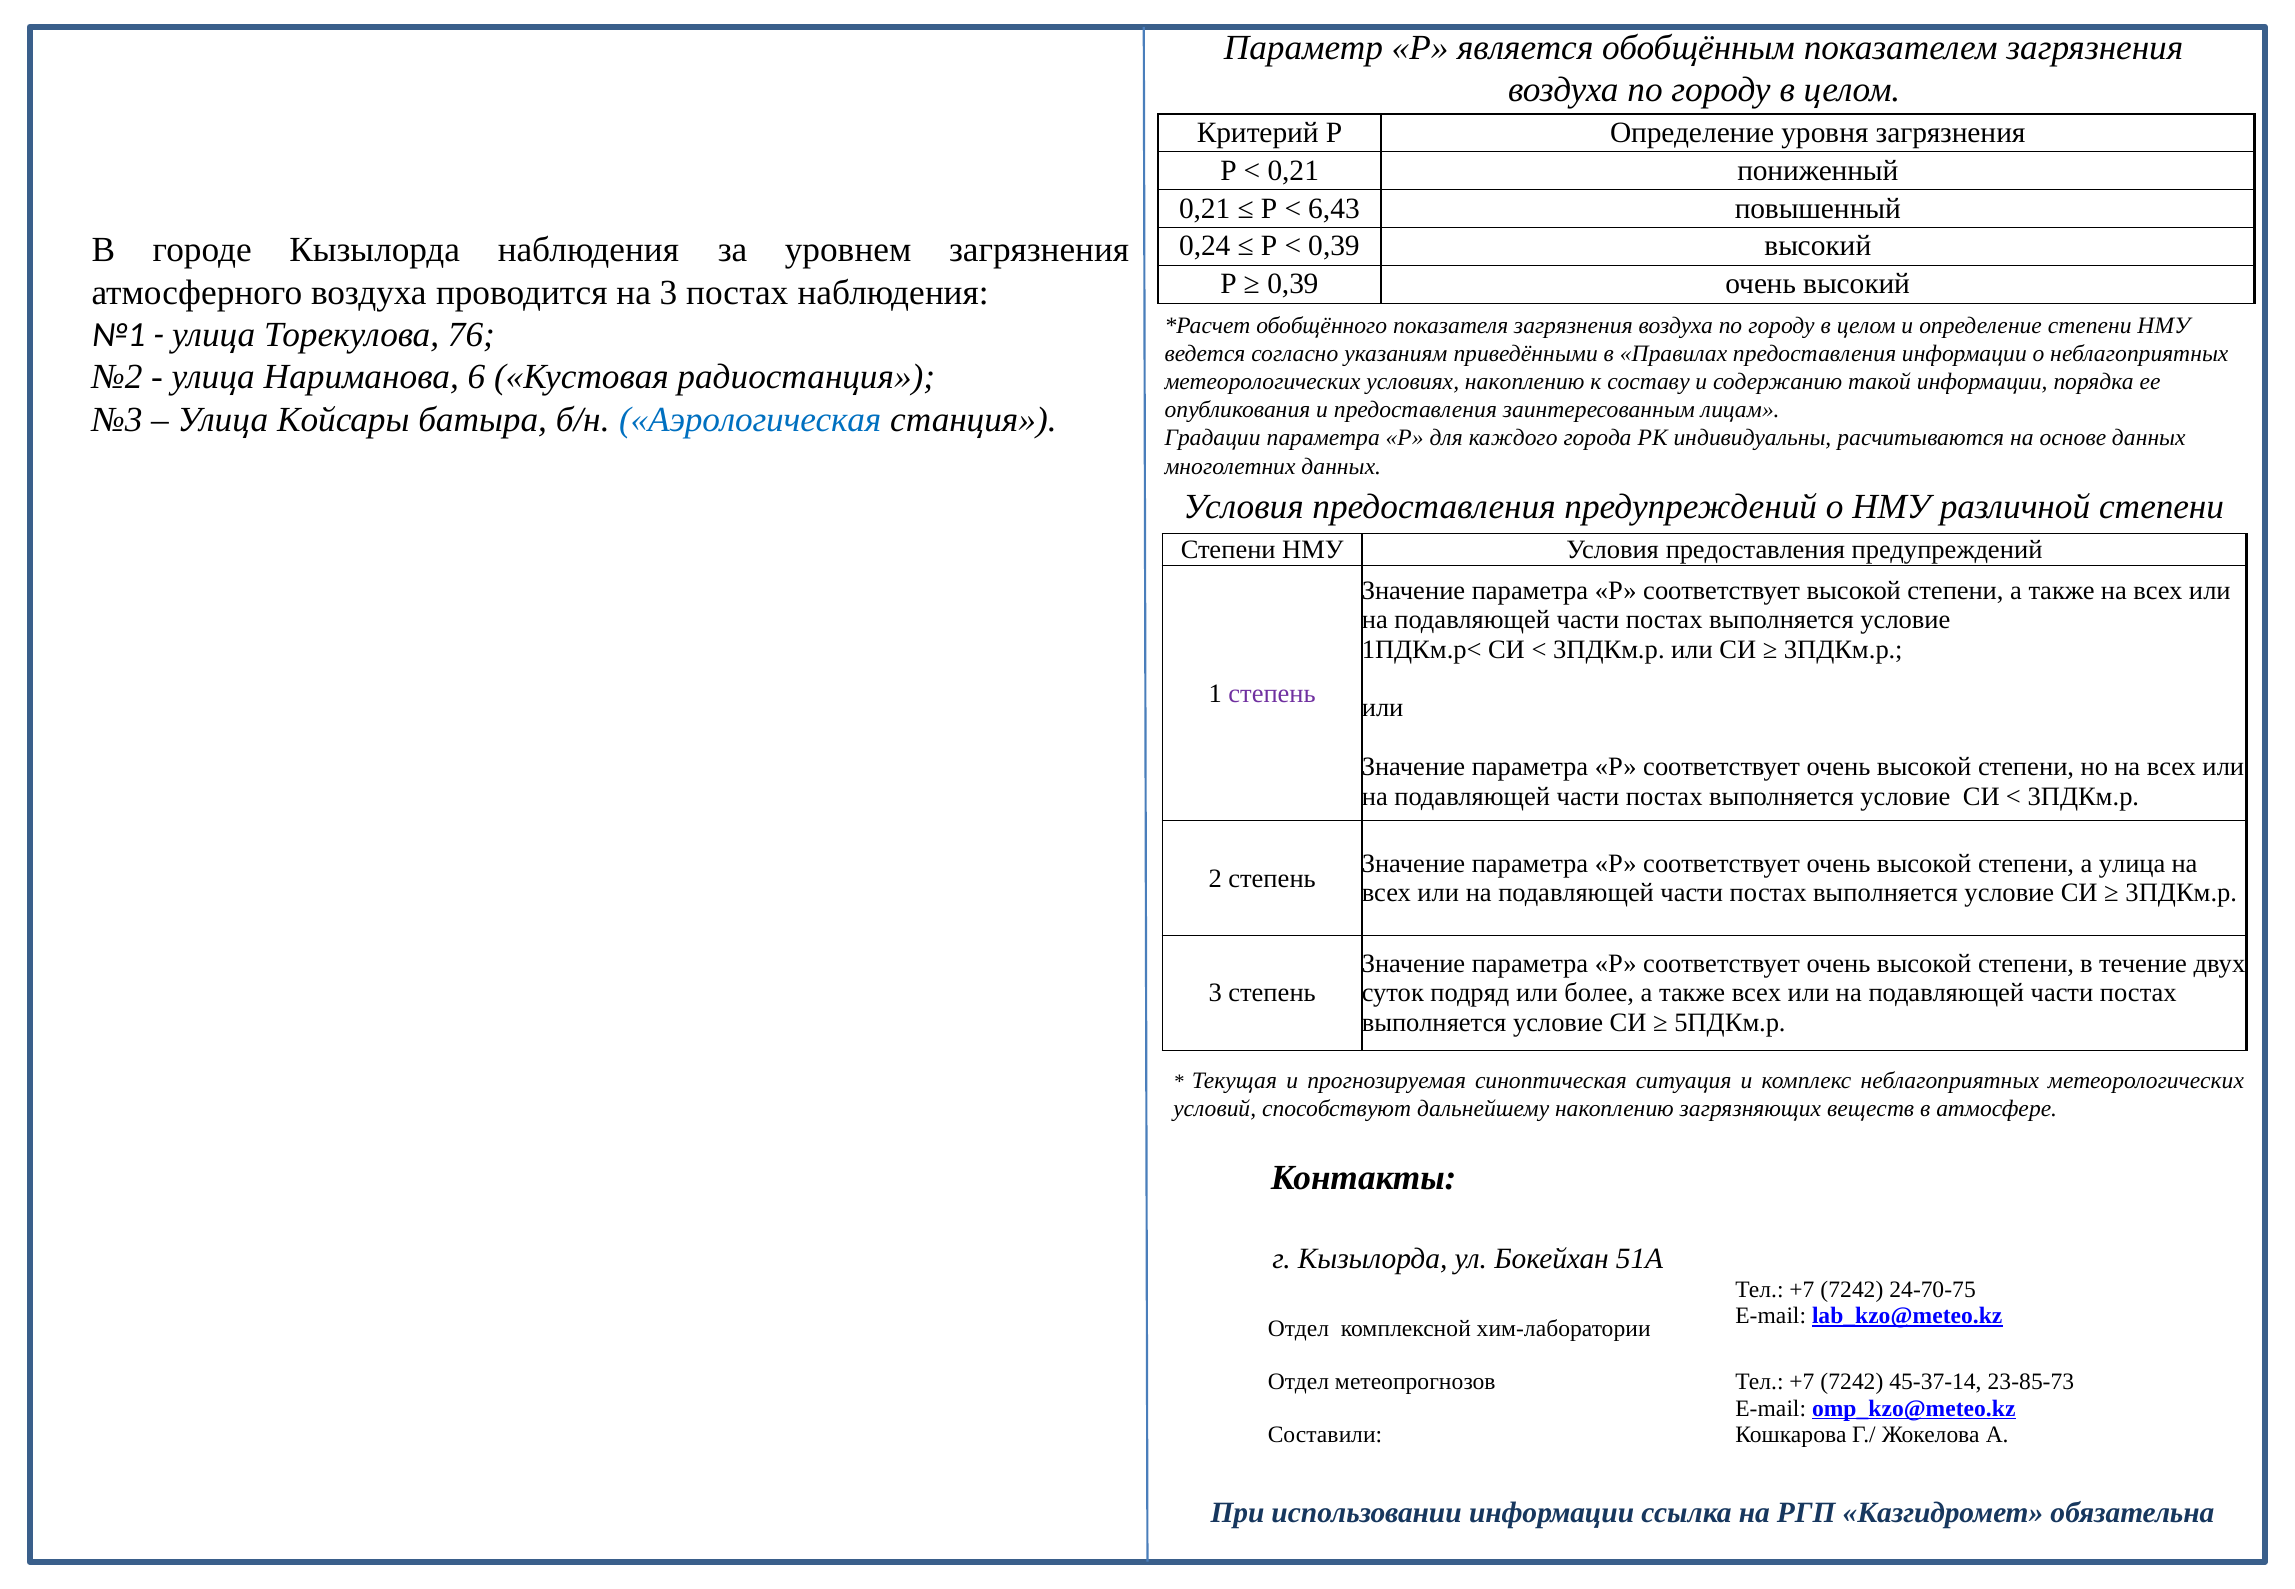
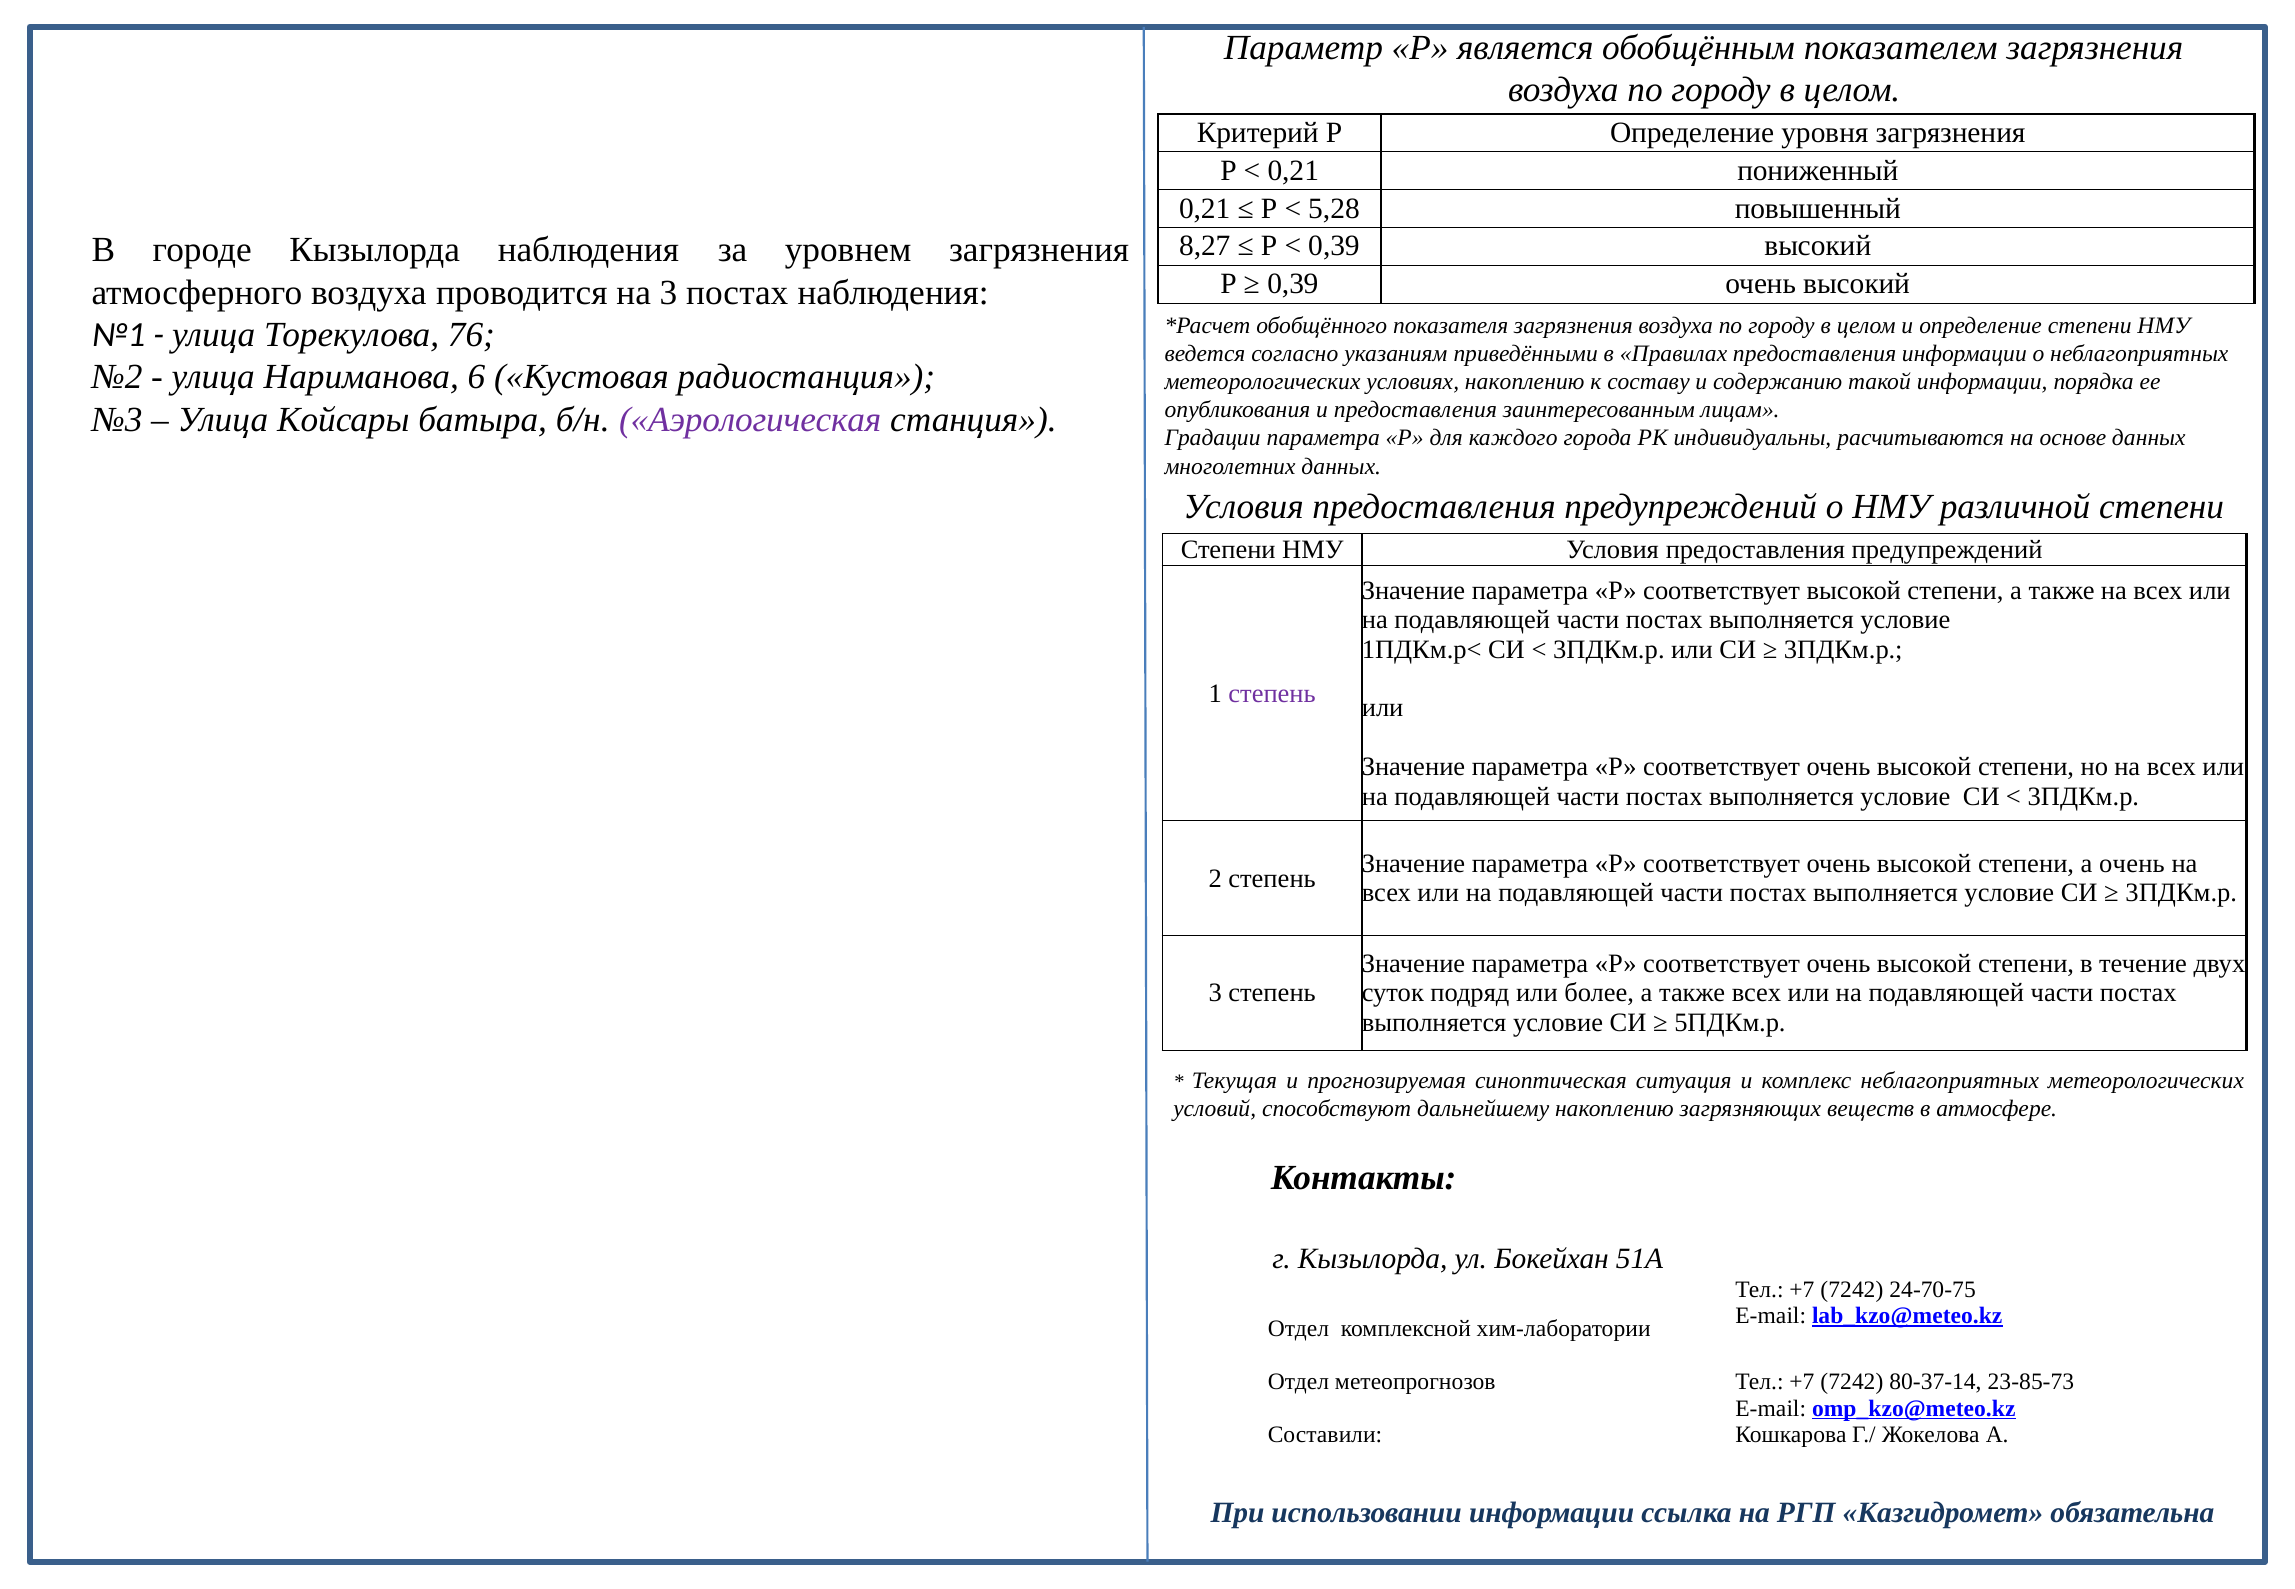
6,43: 6,43 -> 5,28
0,24: 0,24 -> 8,27
Аэрологическая colour: blue -> purple
а улица: улица -> очень
45-37-14: 45-37-14 -> 80-37-14
